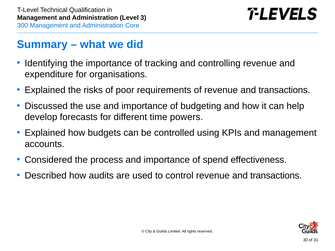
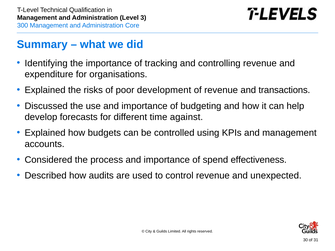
requirements: requirements -> development
powers: powers -> against
control revenue and transactions: transactions -> unexpected
